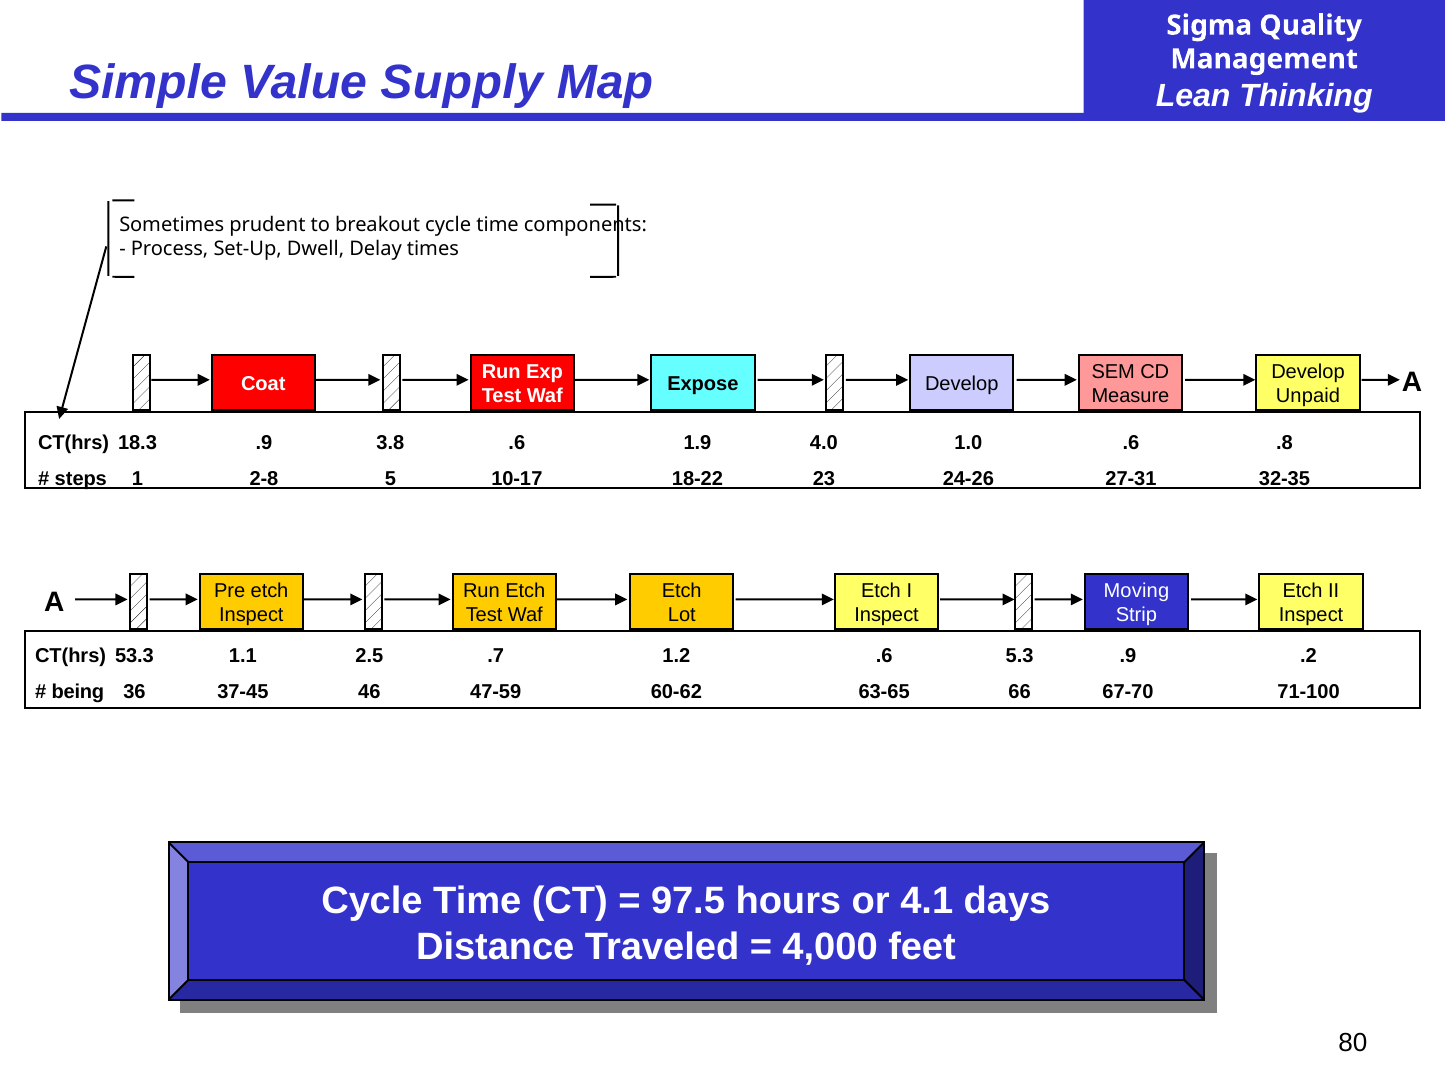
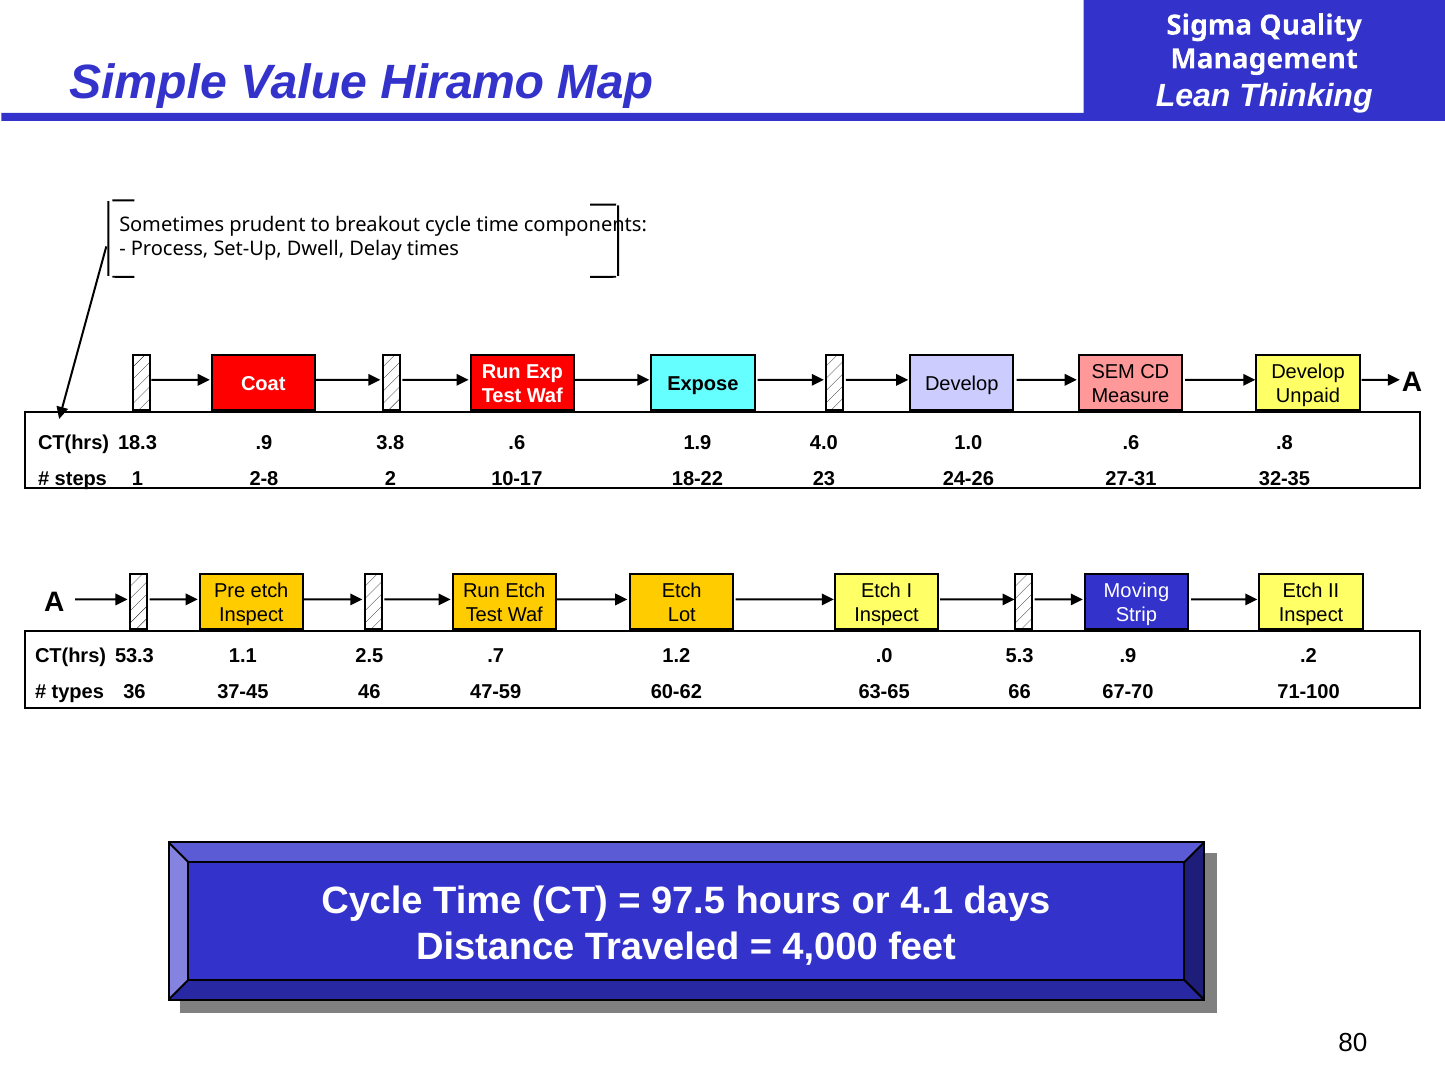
Supply: Supply -> Hiramo
5: 5 -> 2
1.2 .6: .6 -> .0
being: being -> types
